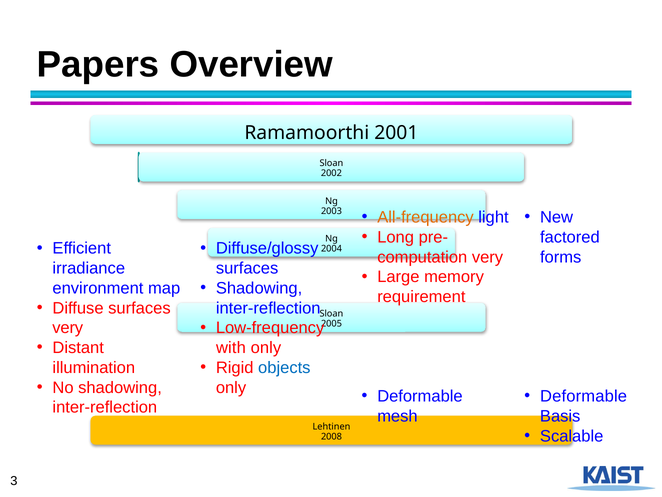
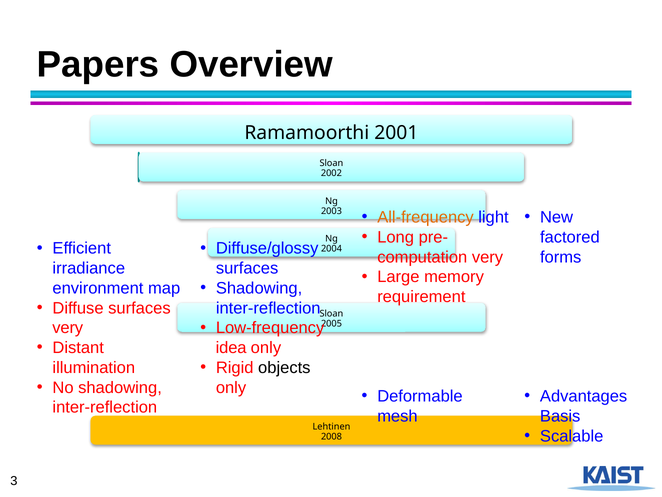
with: with -> idea
objects colour: blue -> black
Deformable at (584, 396): Deformable -> Advantages
